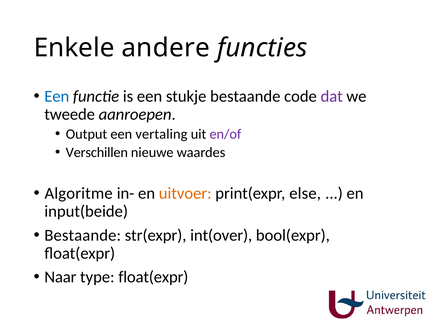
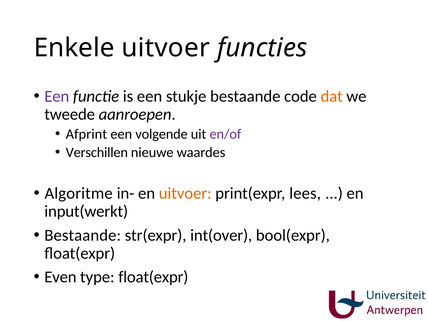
Enkele andere: andere -> uitvoer
Een at (57, 96) colour: blue -> purple
dat colour: purple -> orange
Output: Output -> Afprint
vertaling: vertaling -> volgende
else: else -> lees
input(beide: input(beide -> input(werkt
Naar: Naar -> Even
